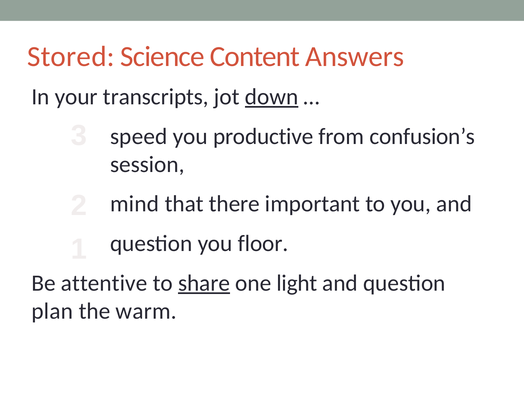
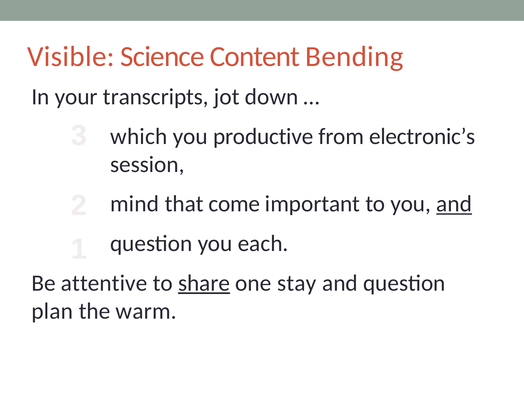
Stored: Stored -> Visible
Answers: Answers -> Bending
down underline: present -> none
speed: speed -> which
confusion’s: confusion’s -> electronic’s
there: there -> come
and at (454, 204) underline: none -> present
floor: floor -> each
light: light -> stay
